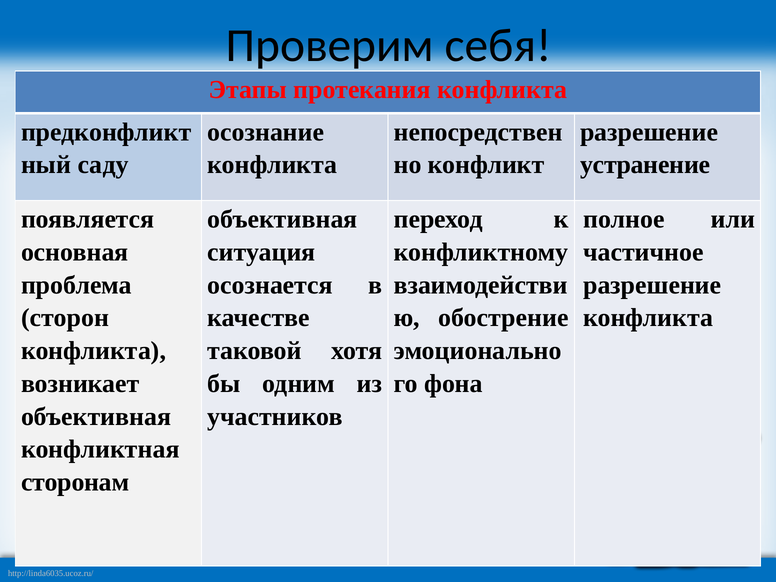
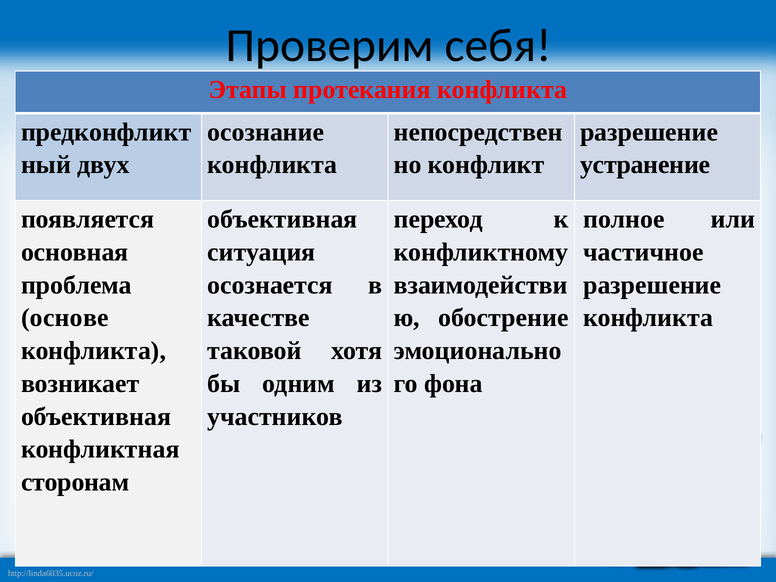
саду: саду -> двух
сторон: сторон -> основе
